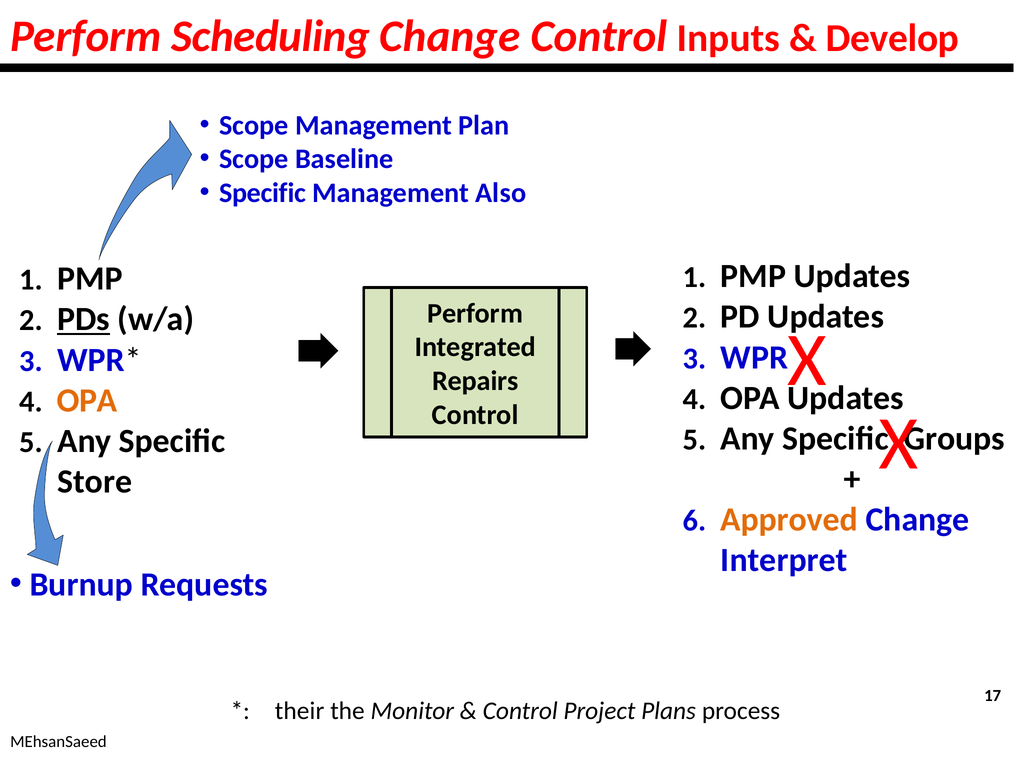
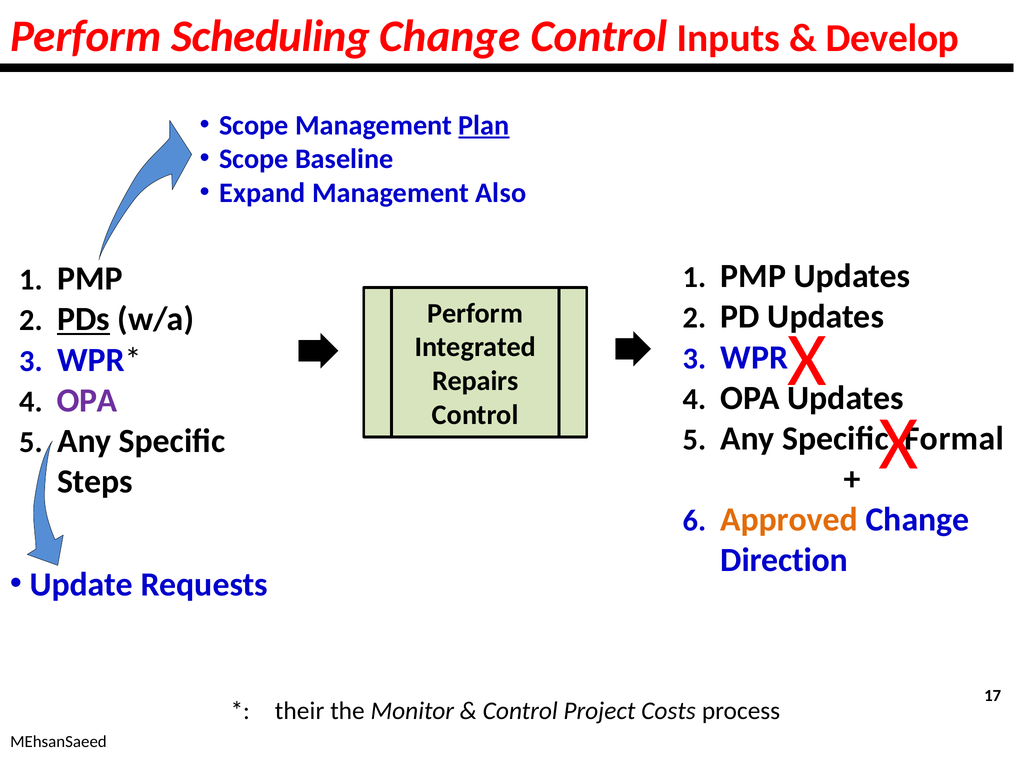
Plan underline: none -> present
Specific at (263, 193): Specific -> Expand
OPA at (87, 401) colour: orange -> purple
Groups: Groups -> Formal
Store: Store -> Steps
Interpret: Interpret -> Direction
Burnup: Burnup -> Update
Plans: Plans -> Costs
